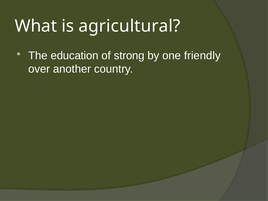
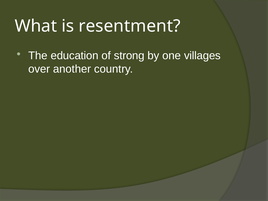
agricultural: agricultural -> resentment
friendly: friendly -> villages
